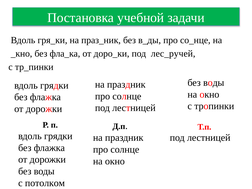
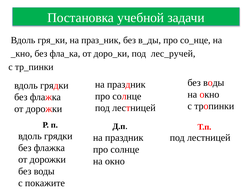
потолком: потолком -> покажите
